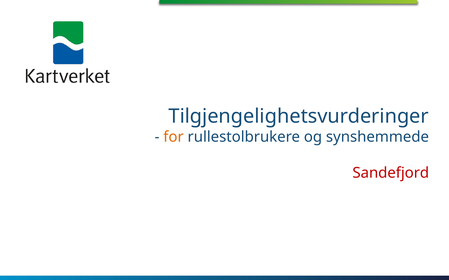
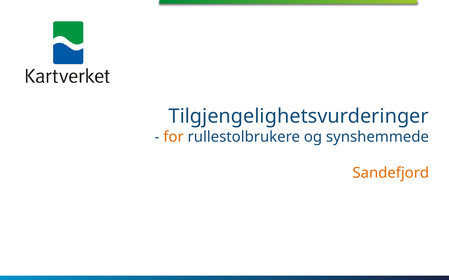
Sandefjord colour: red -> orange
